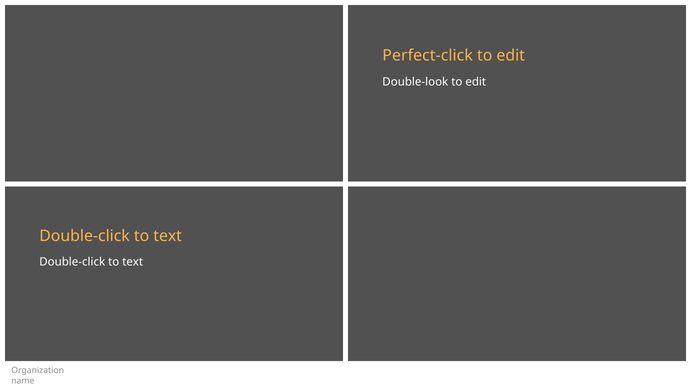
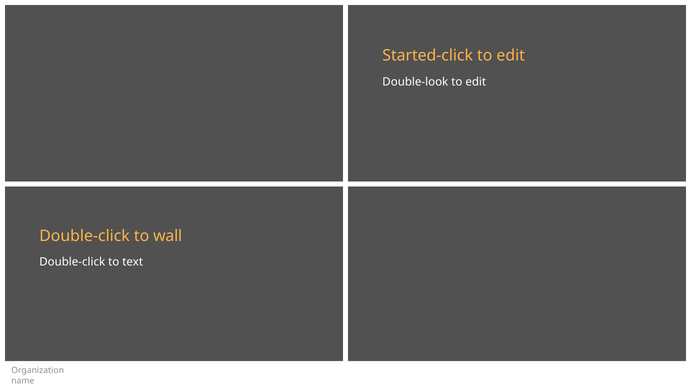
Perfect-click: Perfect-click -> Started-click
text at (168, 236): text -> wall
